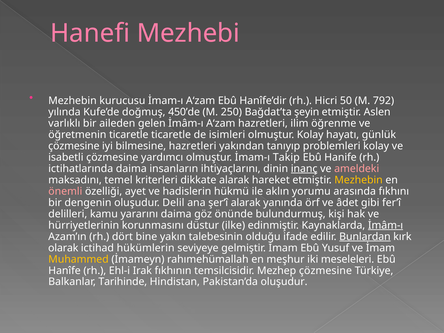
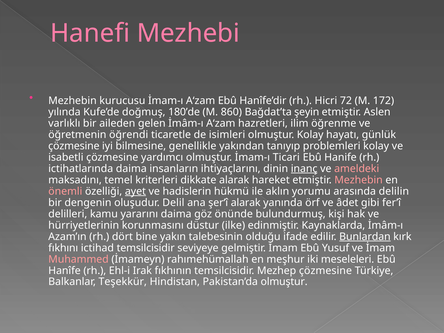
50: 50 -> 72
792: 792 -> 172
450’de: 450’de -> 180’de
250: 250 -> 860
öğretmenin ticaretle: ticaretle -> öğrendi
bilmesine hazretleri: hazretleri -> genellikle
Takip: Takip -> Ticari
Mezhebin at (359, 180) colour: yellow -> pink
ayet underline: none -> present
fıkhını: fıkhını -> delilin
İmâm-ı at (386, 225) underline: present -> none
olarak: olarak -> fıkhını
ictihad hükümlerin: hükümlerin -> temsilcisidir
Muhammed colour: yellow -> pink
Tarihinde: Tarihinde -> Teşekkür
Pakistan’da oluşudur: oluşudur -> olmuştur
